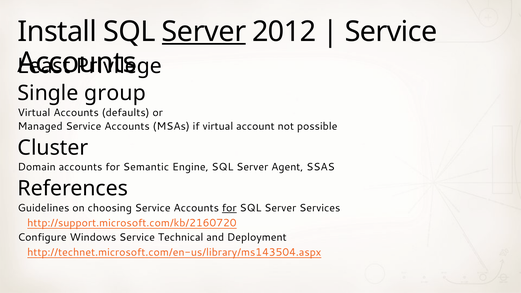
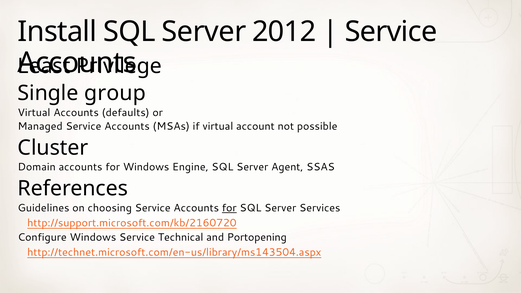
Server at (204, 32) underline: present -> none
for Semantic: Semantic -> Windows
Deployment: Deployment -> Portopening
